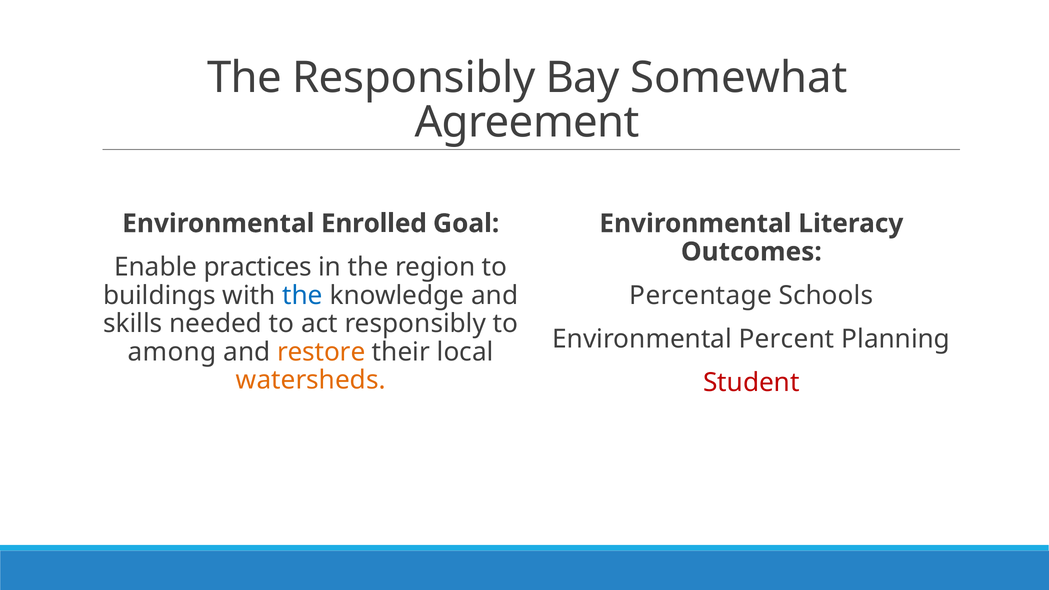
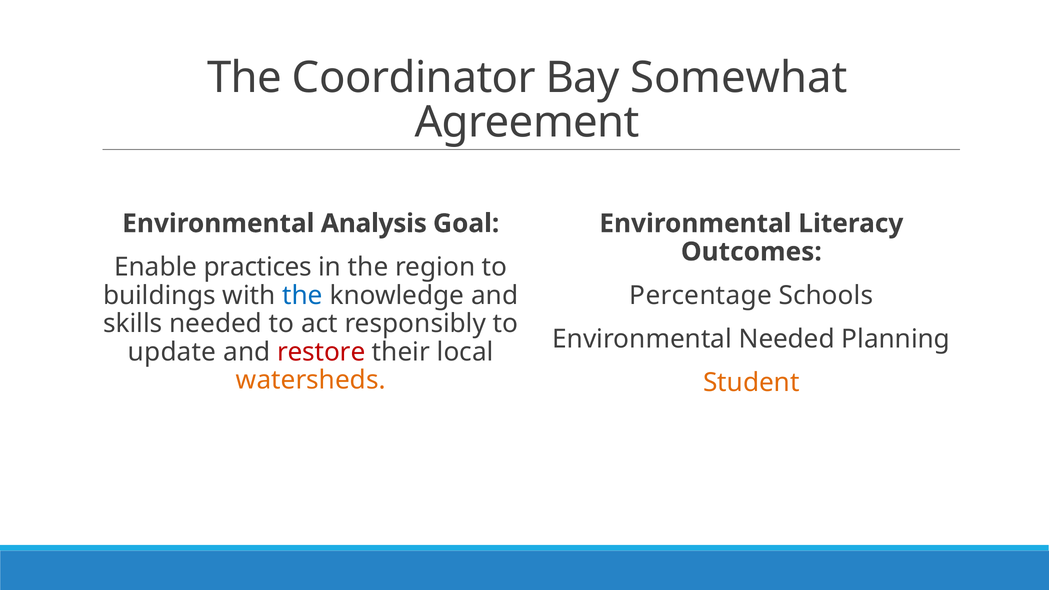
The Responsibly: Responsibly -> Coordinator
Enrolled: Enrolled -> Analysis
Environmental Percent: Percent -> Needed
among: among -> update
restore colour: orange -> red
Student colour: red -> orange
